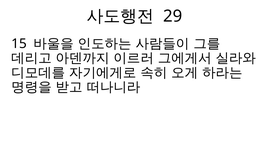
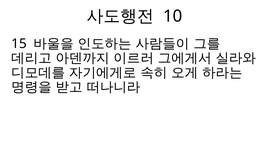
29: 29 -> 10
